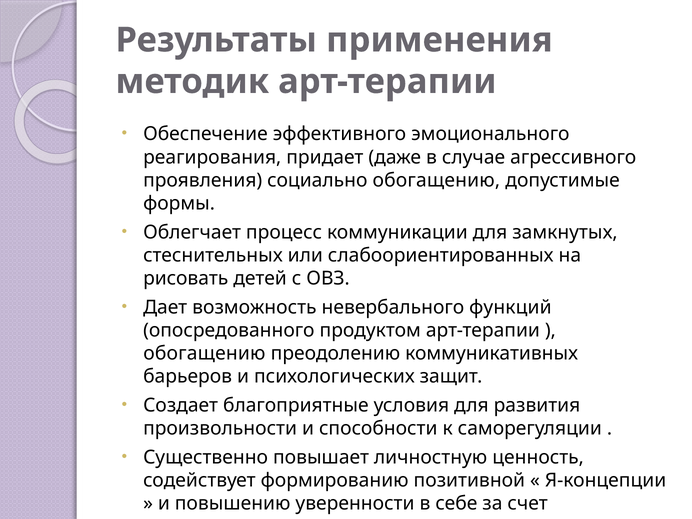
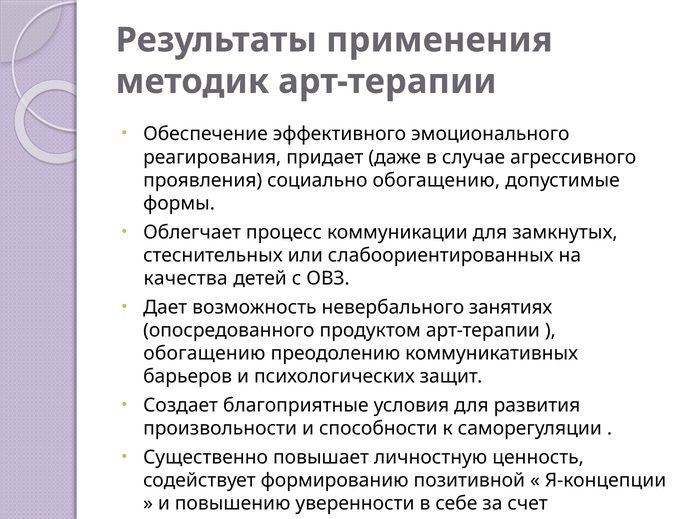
рисовать: рисовать -> качества
функций: функций -> занятиях
